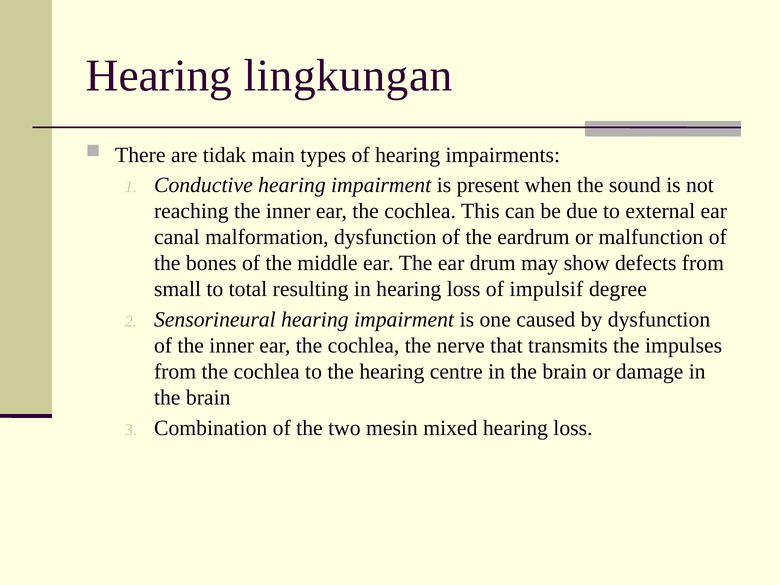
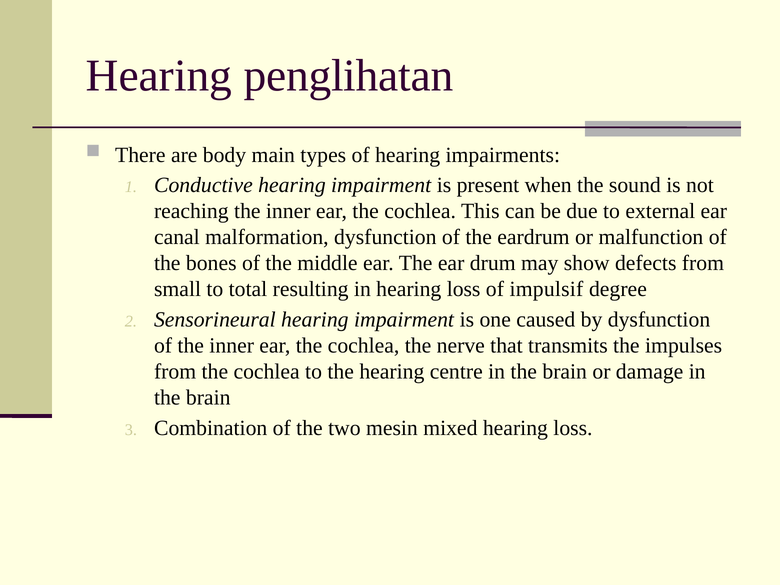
lingkungan: lingkungan -> penglihatan
tidak: tidak -> body
